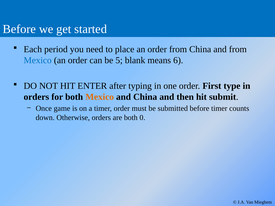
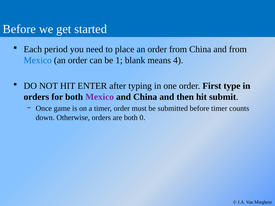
5: 5 -> 1
6: 6 -> 4
Mexico at (100, 97) colour: orange -> purple
